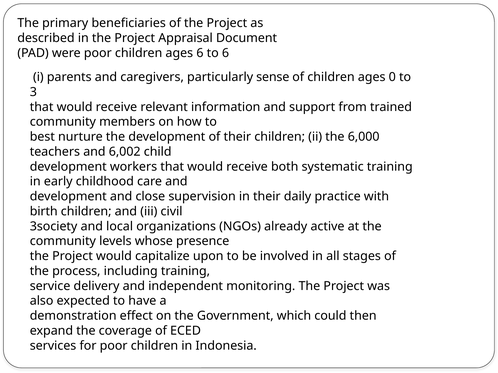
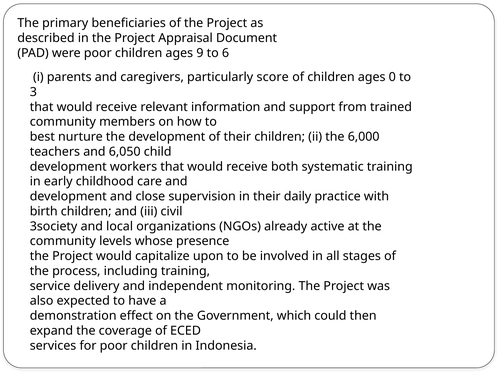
ages 6: 6 -> 9
sense: sense -> score
6,002: 6,002 -> 6,050
